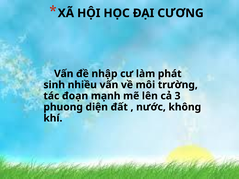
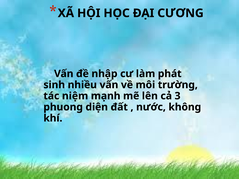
đoạn: đoạn -> niệm
